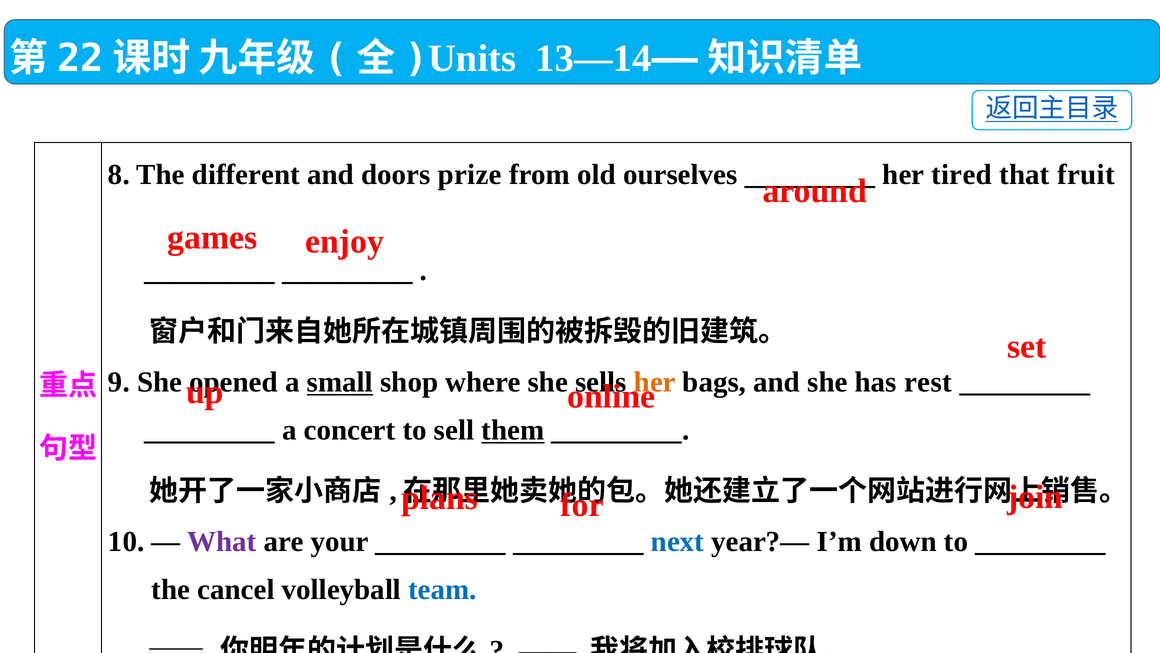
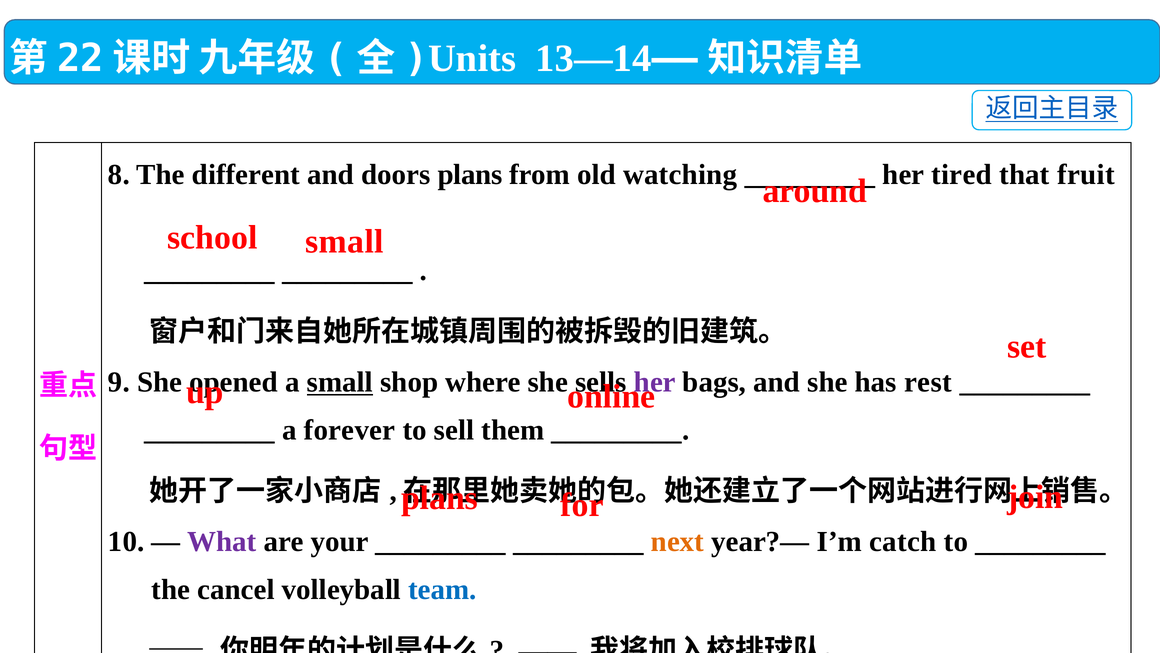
doors prize: prize -> plans
ourselves: ourselves -> watching
games: games -> school
enjoy at (345, 241): enjoy -> small
her at (655, 382) colour: orange -> purple
concert: concert -> forever
them underline: present -> none
next colour: blue -> orange
down: down -> catch
